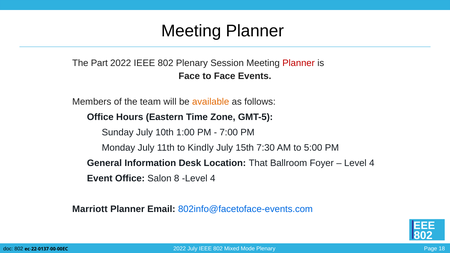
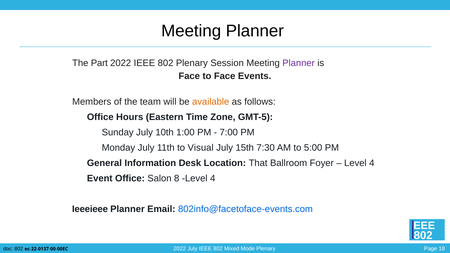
Planner at (299, 63) colour: red -> purple
Kindly: Kindly -> Visual
Marriott: Marriott -> Ieeeieee
